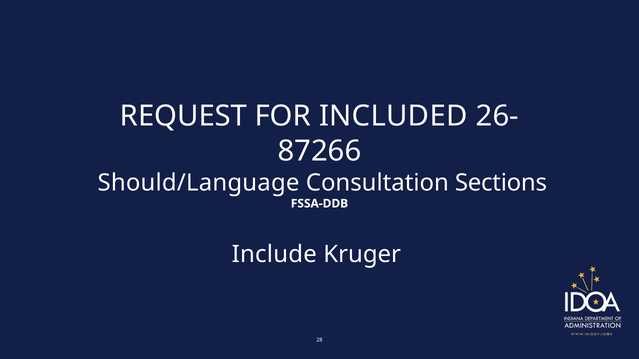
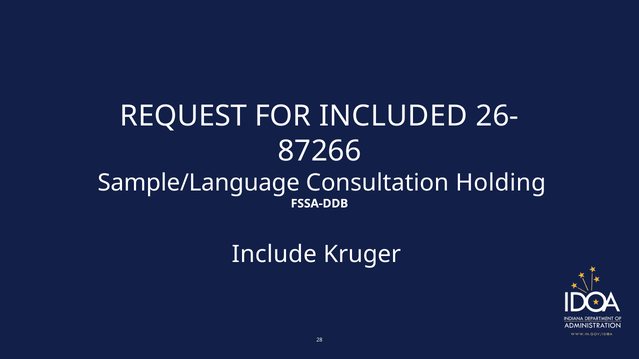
Should/Language: Should/Language -> Sample/Language
Sections: Sections -> Holding
